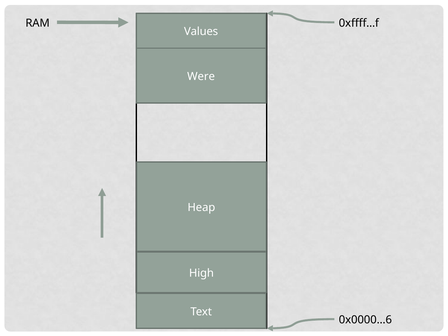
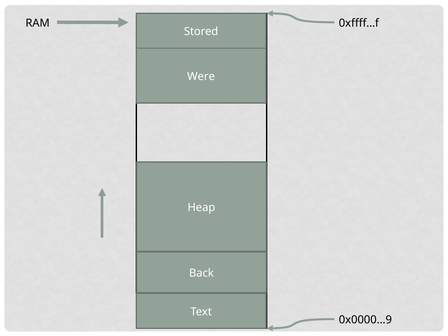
Values: Values -> Stored
High: High -> Back
0x0000…6: 0x0000…6 -> 0x0000…9
